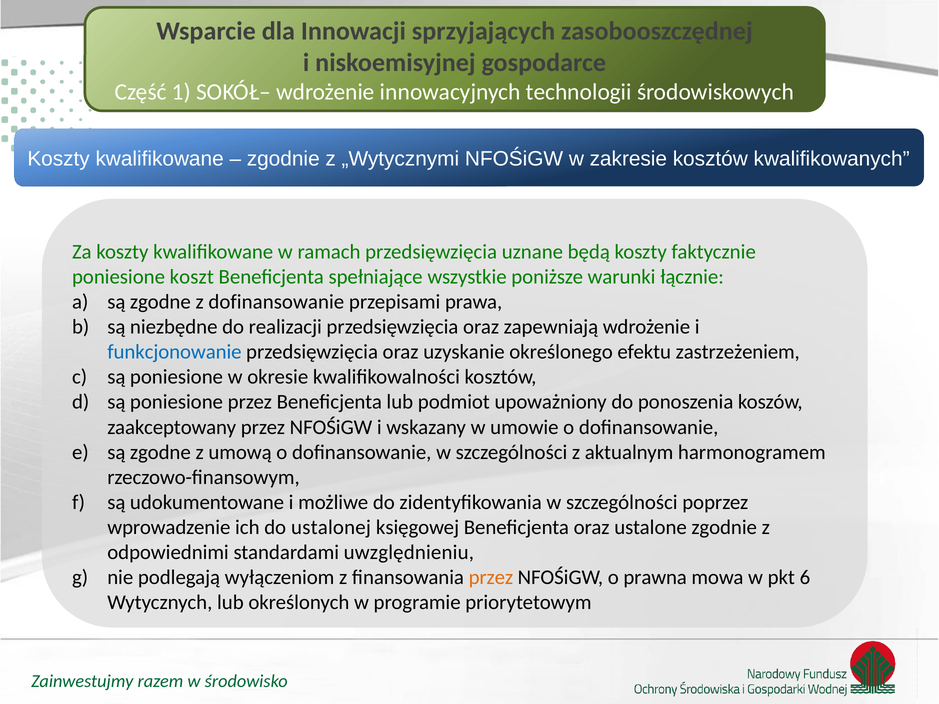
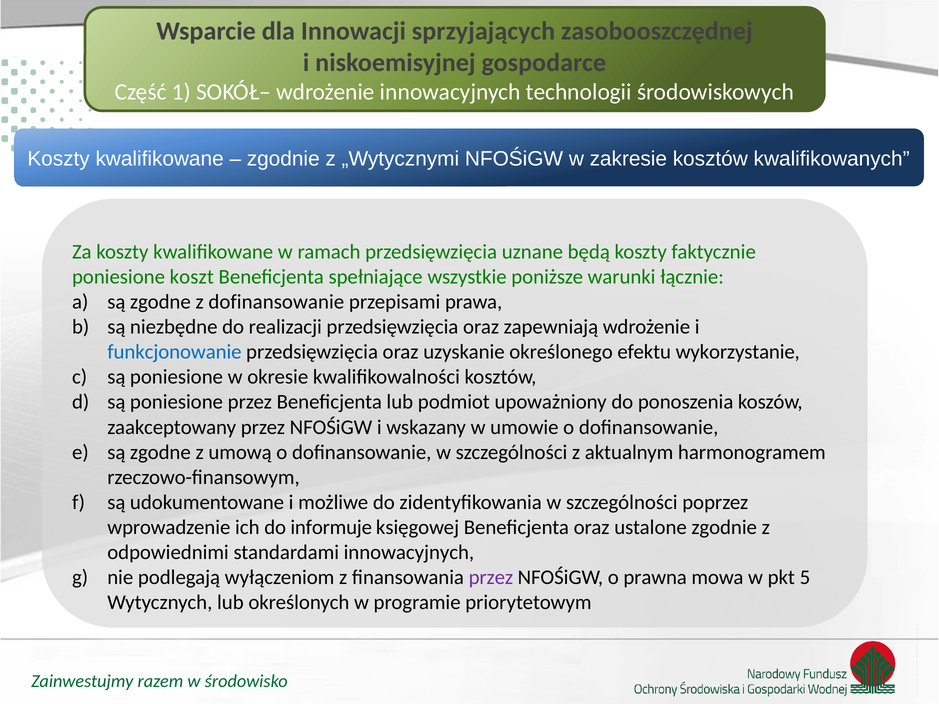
zastrzeżeniem: zastrzeżeniem -> wykorzystanie
ustalonej: ustalonej -> informuje
standardami uwzględnieniu: uwzględnieniu -> innowacyjnych
przez at (491, 577) colour: orange -> purple
6: 6 -> 5
